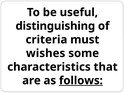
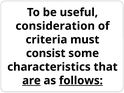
distinguishing: distinguishing -> consideration
wishes: wishes -> consist
are underline: none -> present
